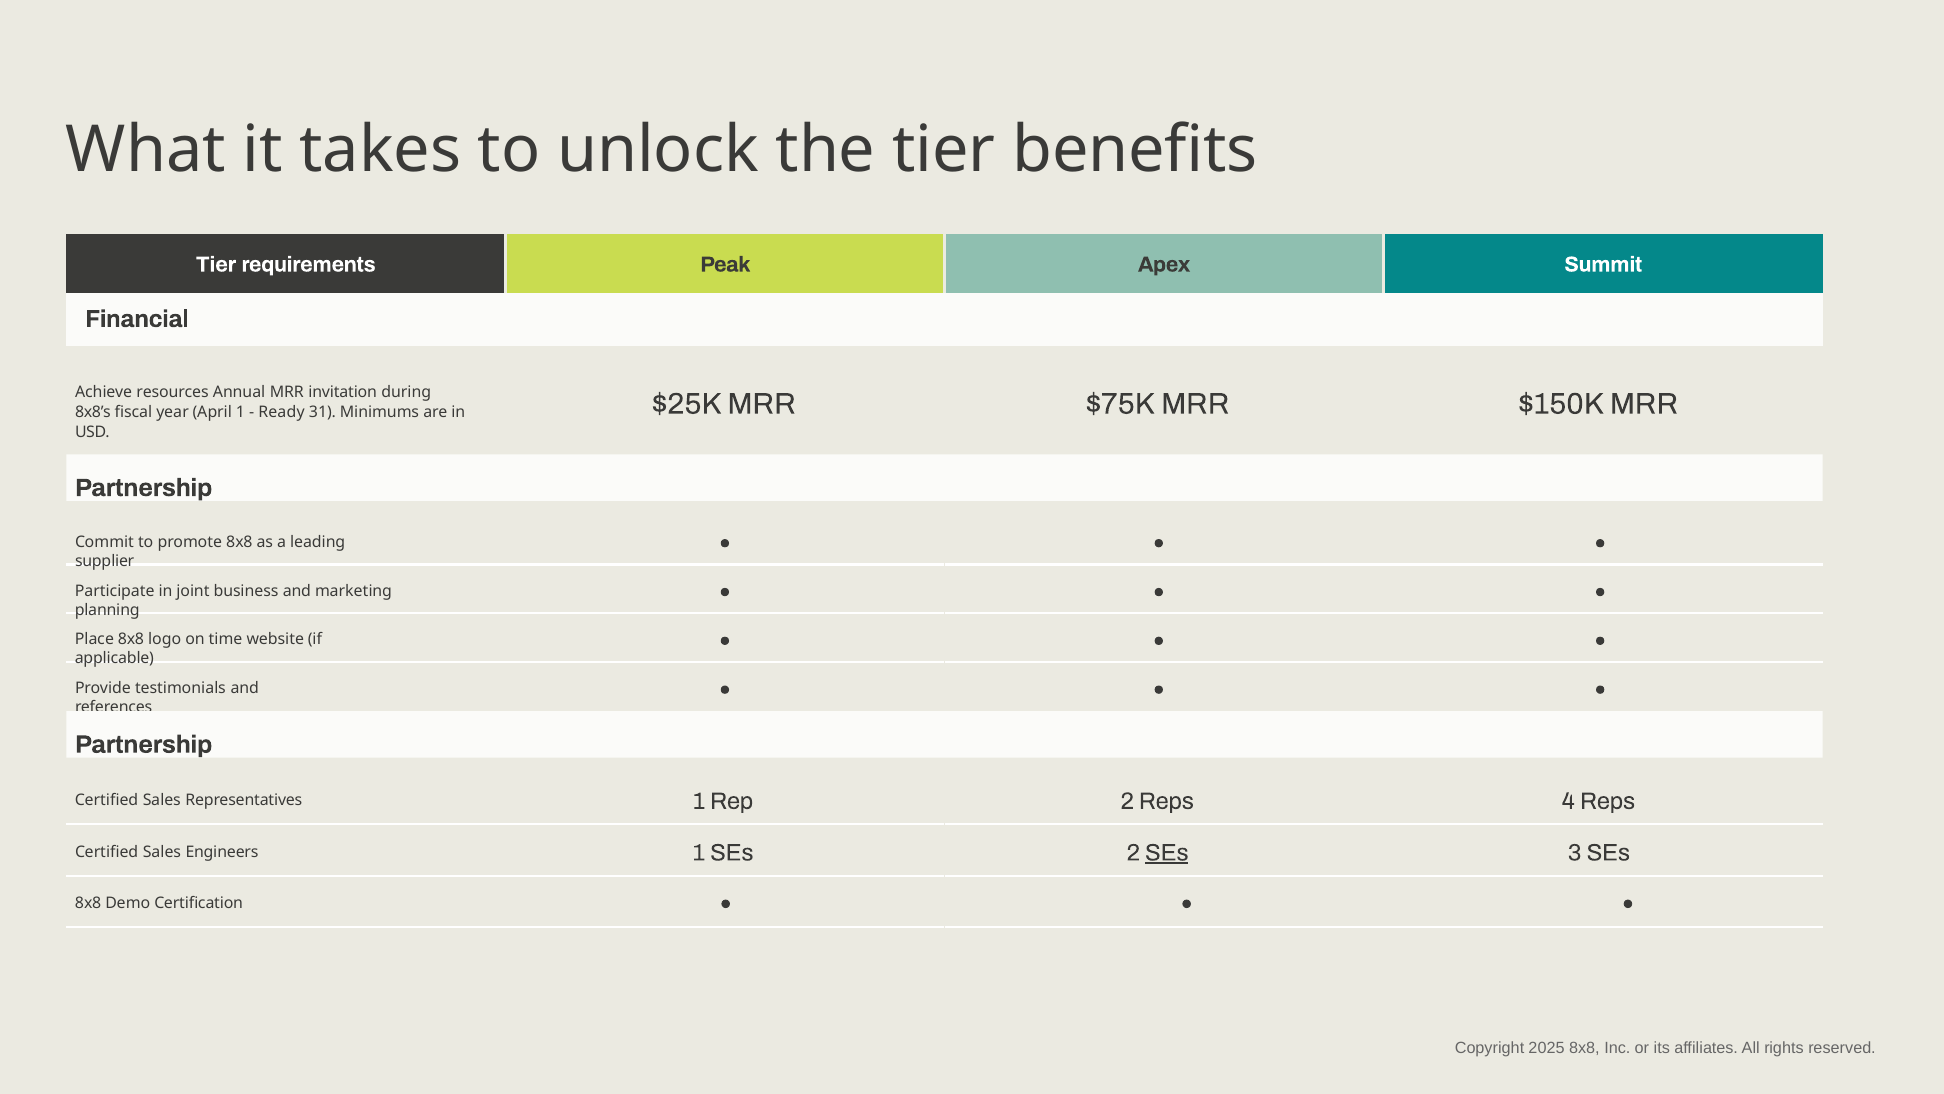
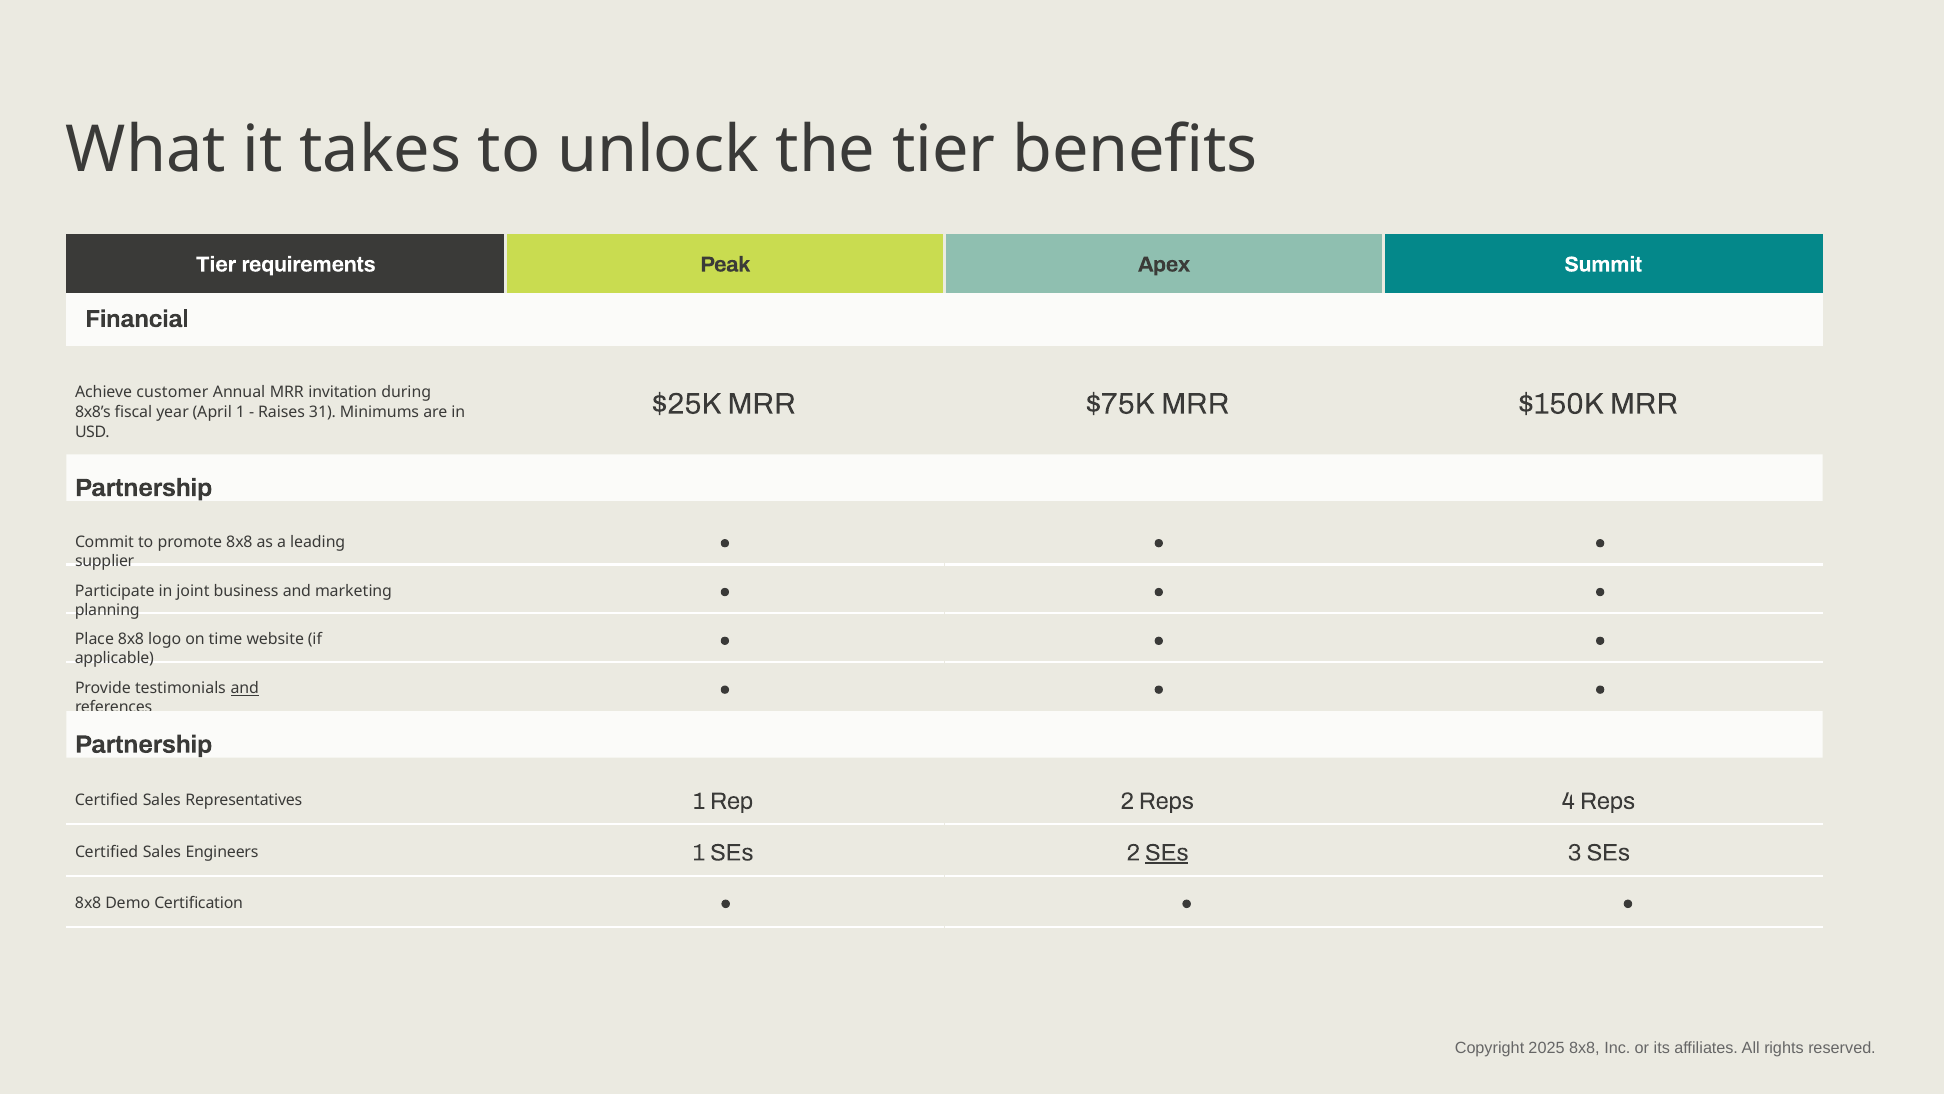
resources: resources -> customer
Ready: Ready -> Raises
and at (245, 688) underline: none -> present
